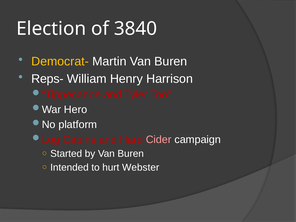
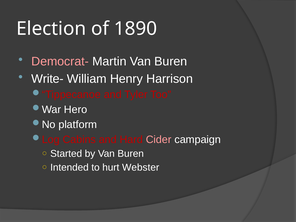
3840: 3840 -> 1890
Democrat- colour: yellow -> pink
Reps-: Reps- -> Write-
